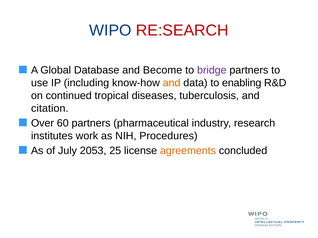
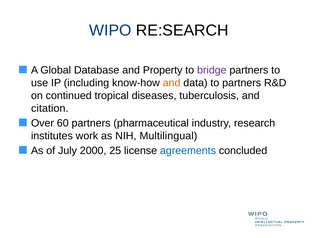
RE:SEARCH colour: red -> black
Become: Become -> Property
to enabling: enabling -> partners
Procedures: Procedures -> Multilingual
2053: 2053 -> 2000
agreements colour: orange -> blue
